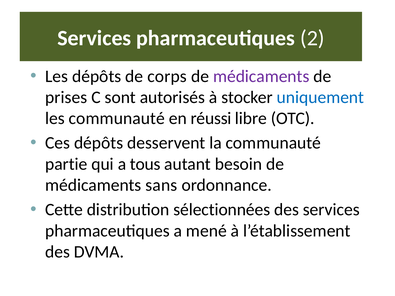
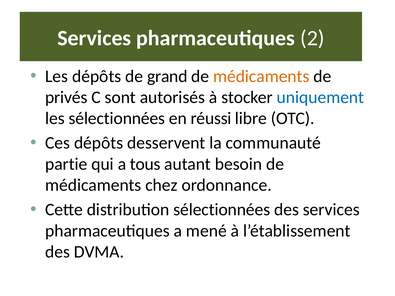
corps: corps -> grand
médicaments at (261, 76) colour: purple -> orange
prises: prises -> privés
les communauté: communauté -> sélectionnées
sans: sans -> chez
